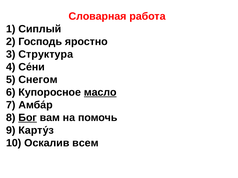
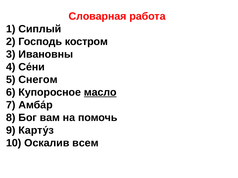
яростно: яростно -> костром
Структура: Структура -> Ивановны
Бог underline: present -> none
